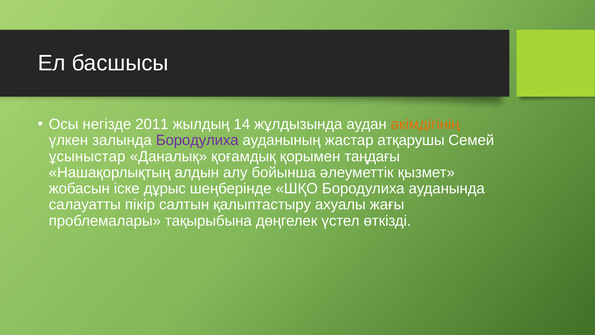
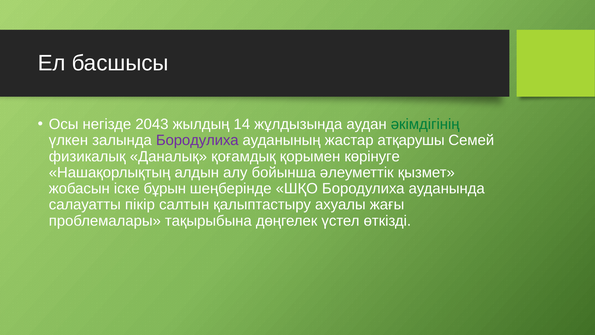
2011: 2011 -> 2043
әкімдігінің colour: orange -> green
ұсыныстар: ұсыныстар -> физикалық
таңдағы: таңдағы -> көрінуге
дұрыс: дұрыс -> бұрын
